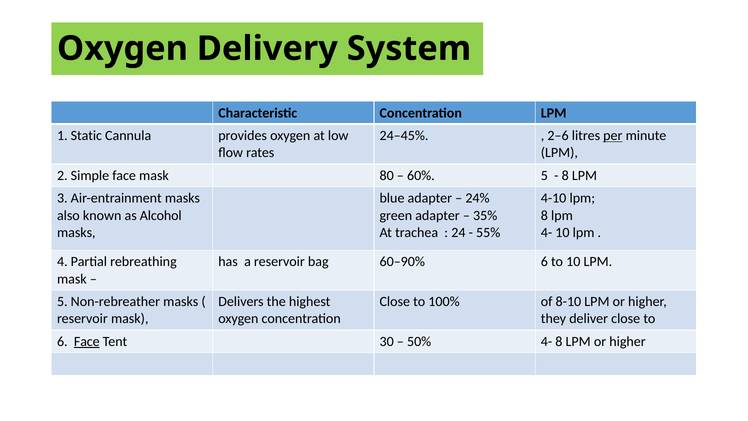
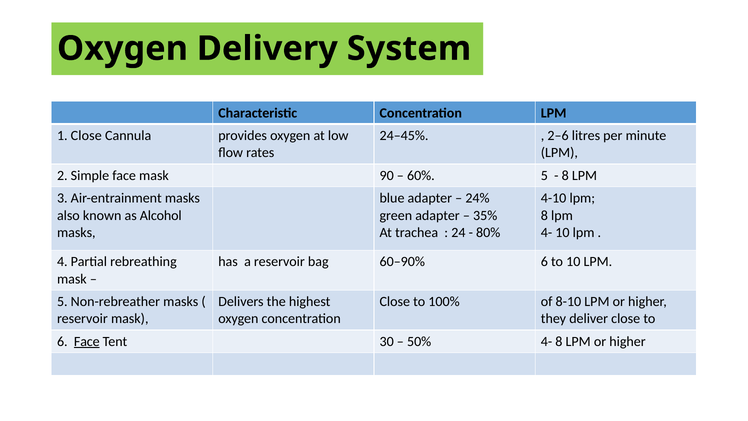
1 Static: Static -> Close
per underline: present -> none
80: 80 -> 90
55%: 55% -> 80%
